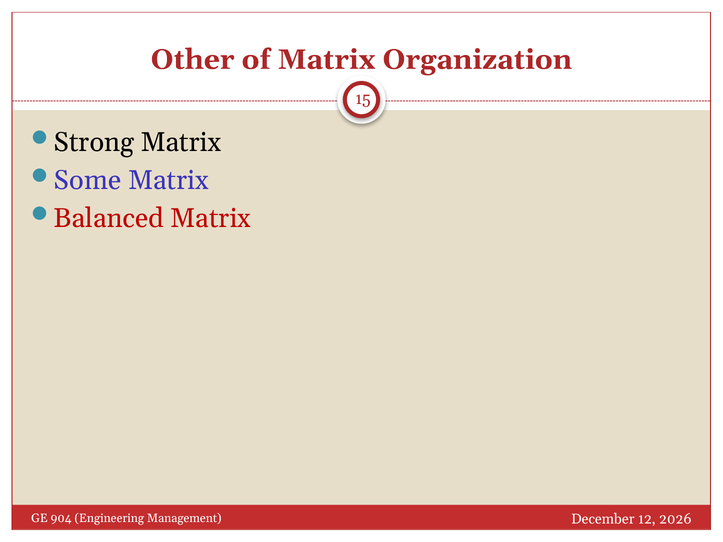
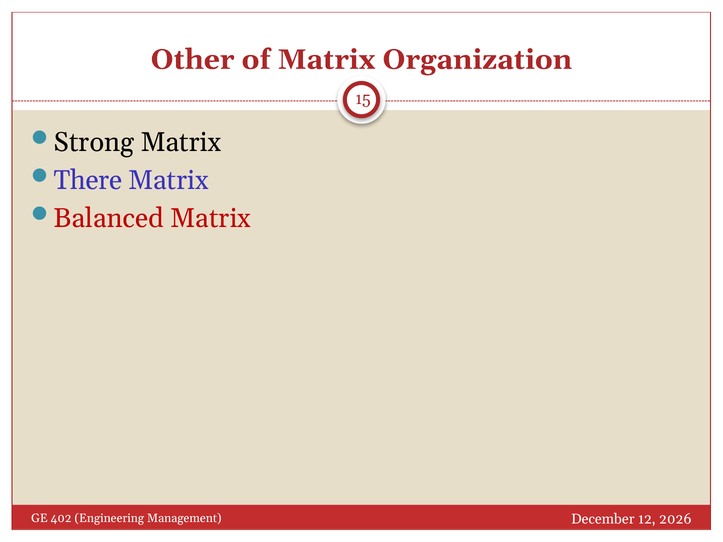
Some: Some -> There
904: 904 -> 402
